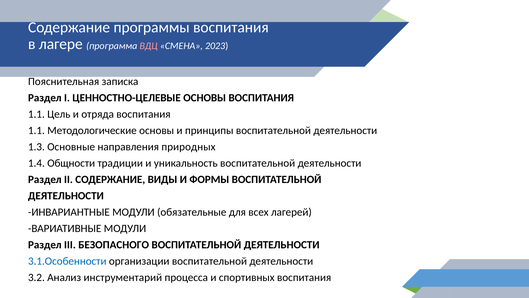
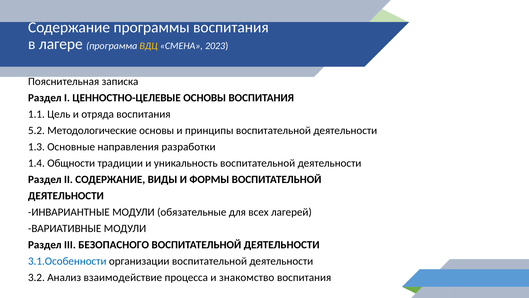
ВДЦ colour: pink -> yellow
1.1 at (36, 130): 1.1 -> 5.2
природных: природных -> разработки
инструментарий: инструментарий -> взаимодействие
спортивных: спортивных -> знакомство
